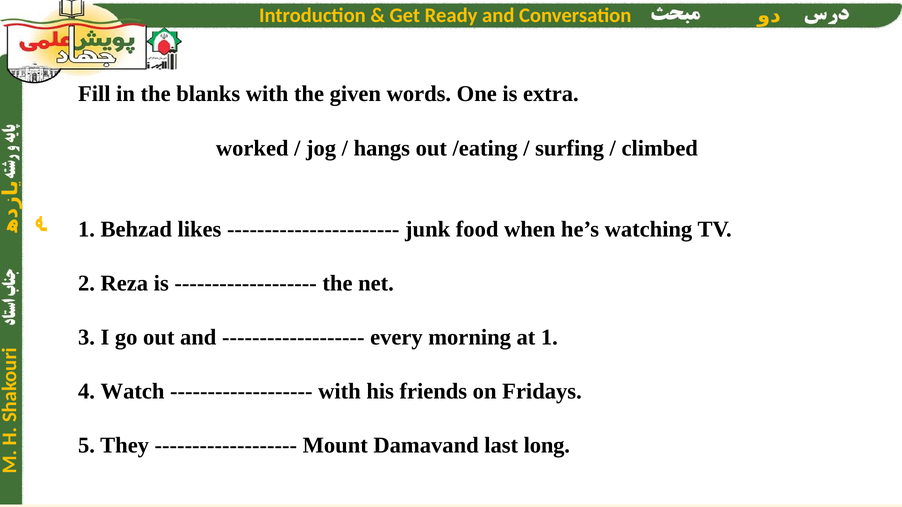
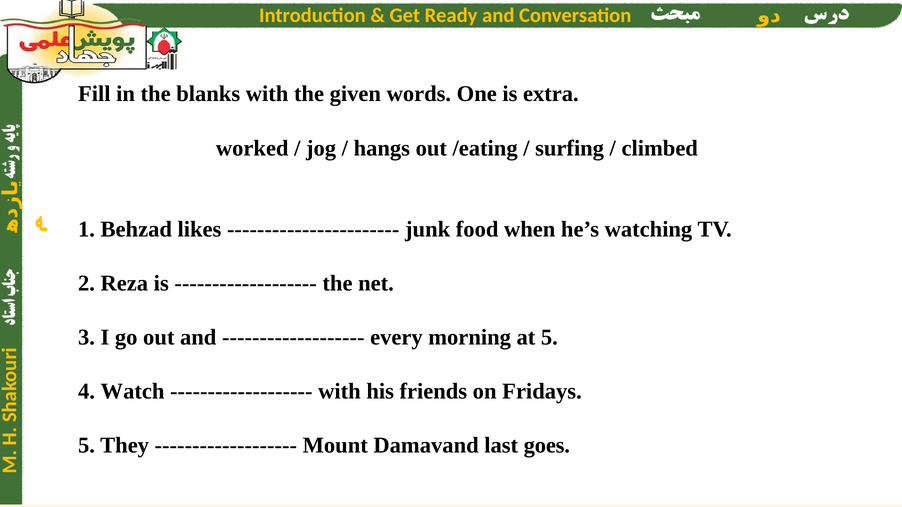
at 1: 1 -> 5
long: long -> goes
